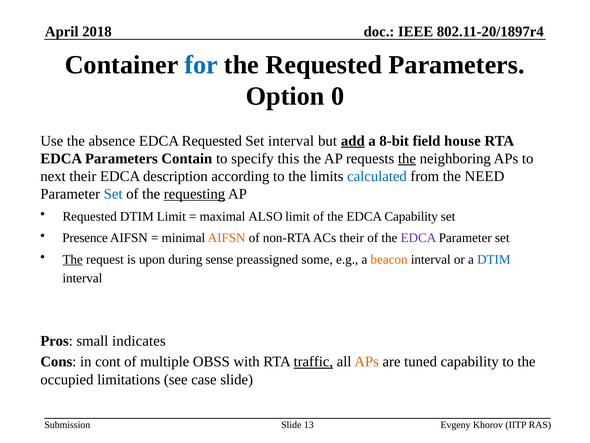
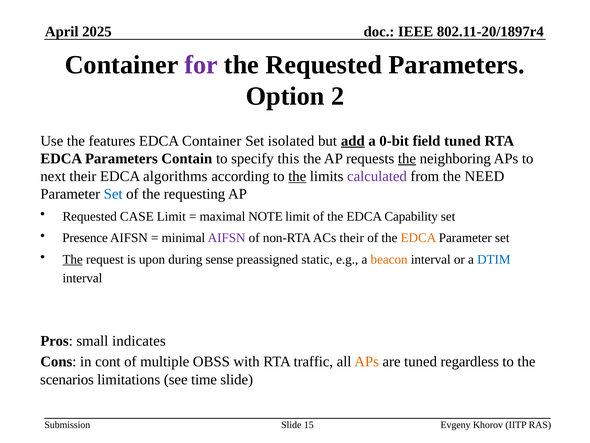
2018: 2018 -> 2025
for colour: blue -> purple
0: 0 -> 2
absence: absence -> features
EDCA Requested: Requested -> Container
Set interval: interval -> isolated
8-bit: 8-bit -> 0-bit
field house: house -> tuned
description: description -> algorithms
the at (297, 176) underline: none -> present
calculated colour: blue -> purple
requesting underline: present -> none
Requested DTIM: DTIM -> CASE
ALSO: ALSO -> NOTE
AIFSN at (227, 238) colour: orange -> purple
EDCA at (418, 238) colour: purple -> orange
some: some -> static
traffic underline: present -> none
tuned capability: capability -> regardless
occupied: occupied -> scenarios
case: case -> time
13: 13 -> 15
